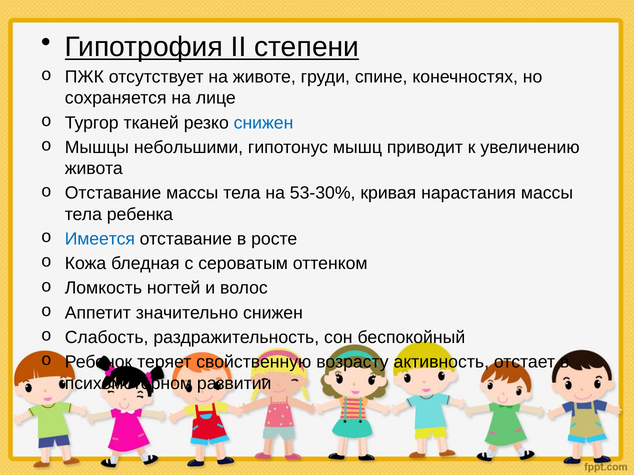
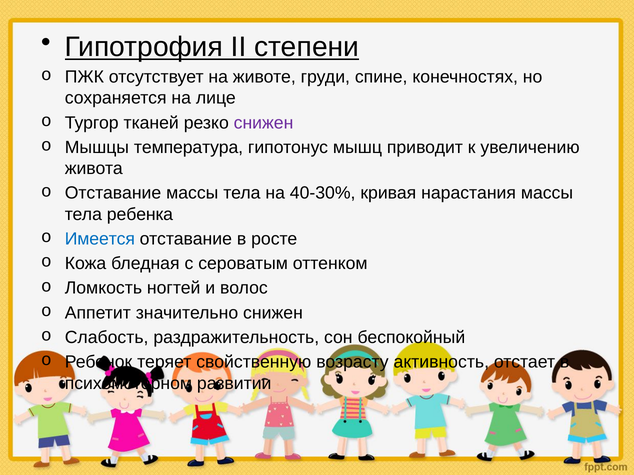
снижен at (264, 123) colour: blue -> purple
небольшими: небольшими -> температура
53-30%: 53-30% -> 40-30%
